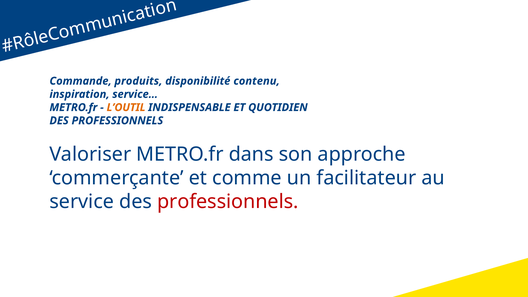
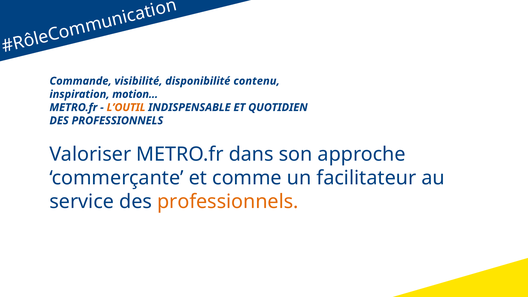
produits: produits -> visibilité
service…: service… -> motion…
professionnels at (228, 202) colour: red -> orange
